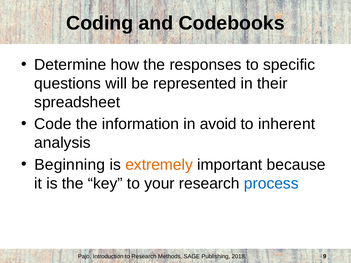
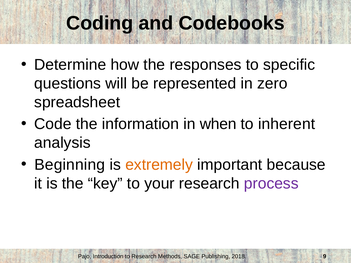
their: their -> zero
avoid: avoid -> when
process colour: blue -> purple
